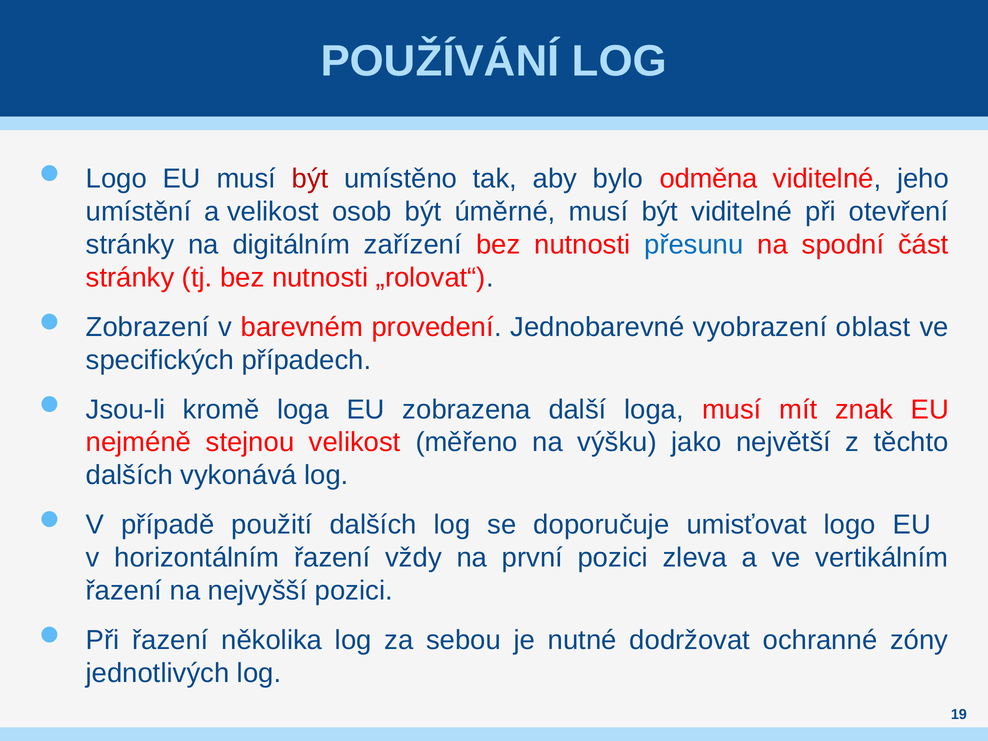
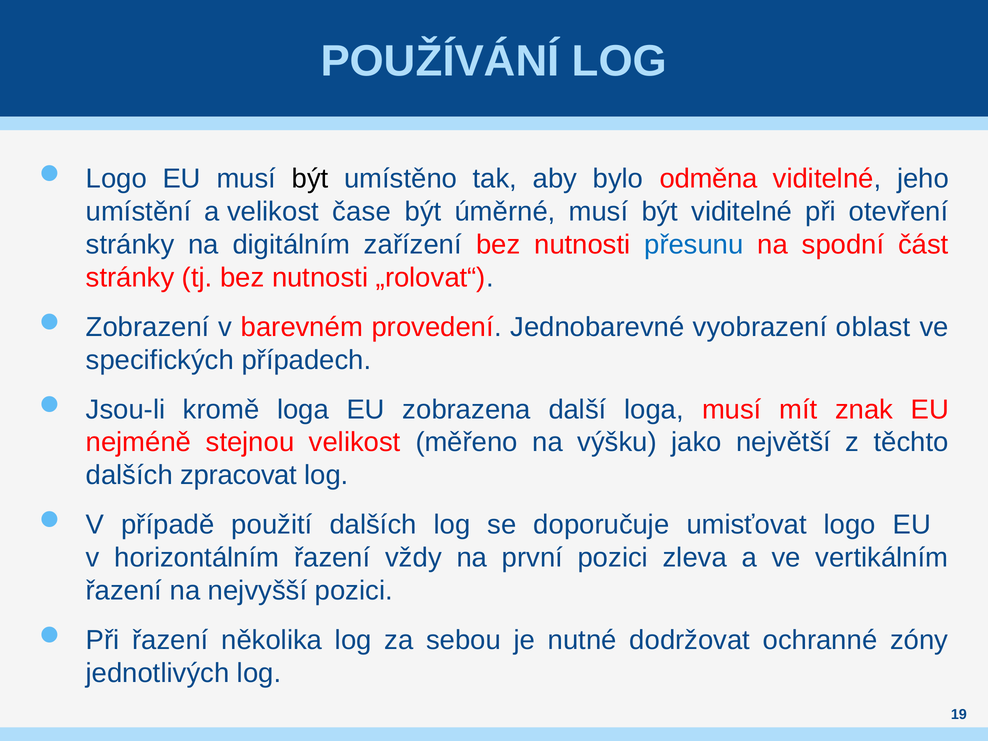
být at (310, 179) colour: red -> black
osob: osob -> čase
vykonává: vykonává -> zpracovat
